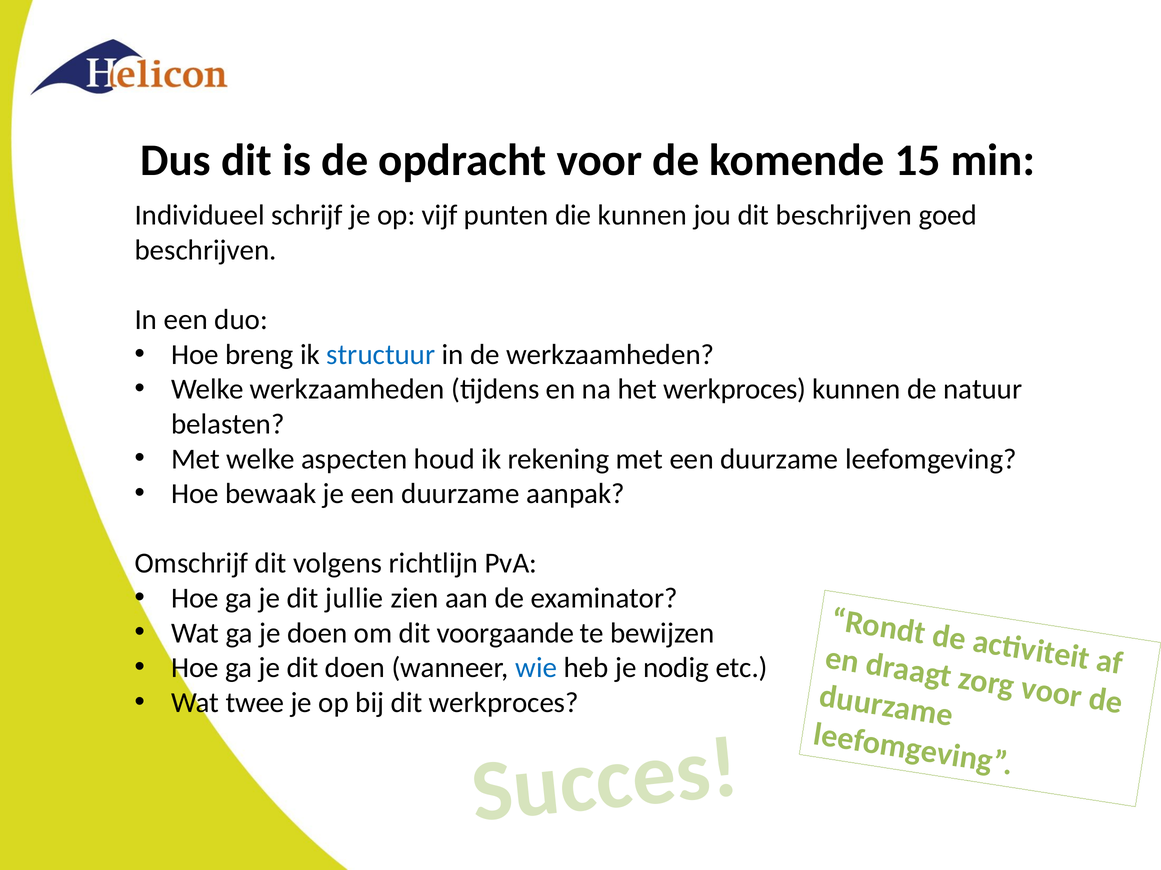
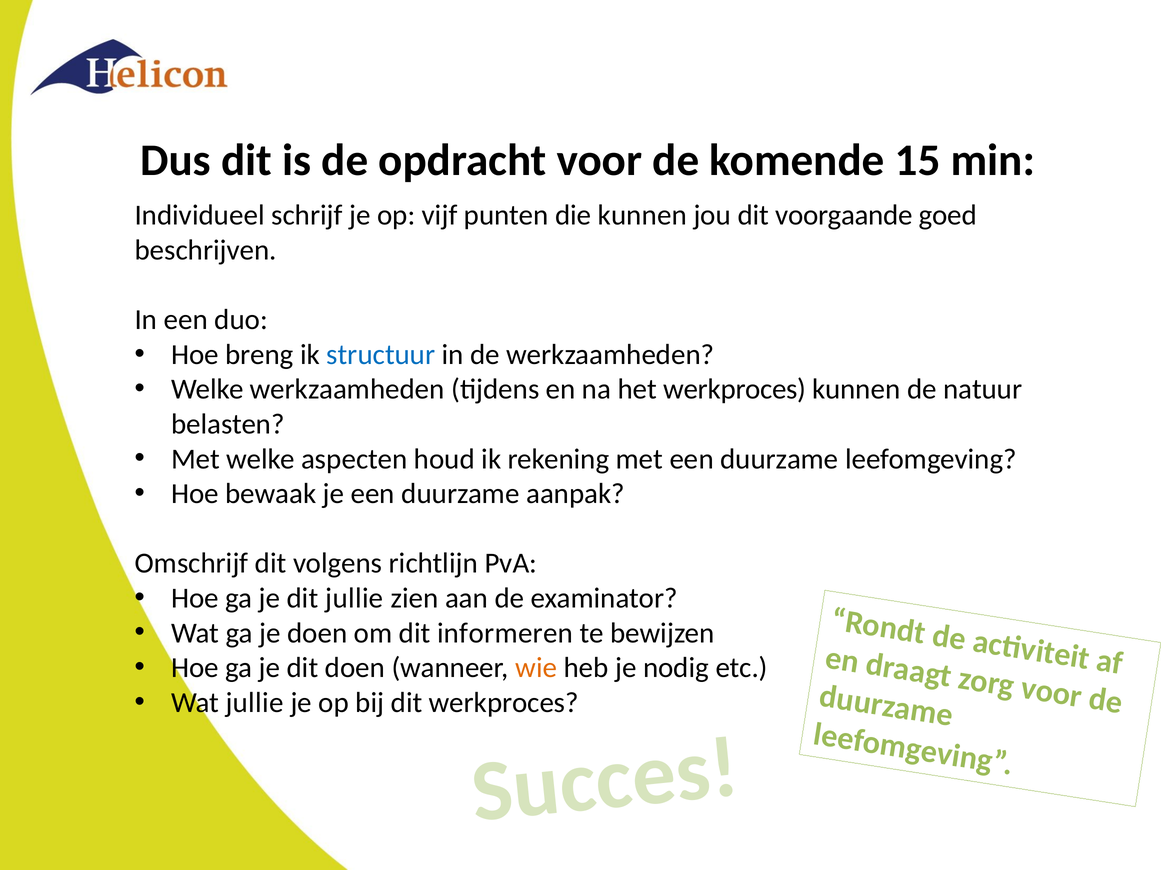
dit beschrijven: beschrijven -> voorgaande
voorgaande: voorgaande -> informeren
wie colour: blue -> orange
Wat twee: twee -> jullie
